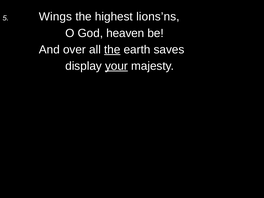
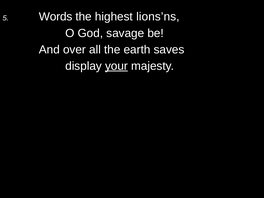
Wings: Wings -> Words
heaven: heaven -> savage
the at (112, 50) underline: present -> none
